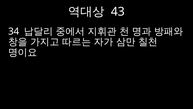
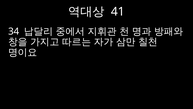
43: 43 -> 41
